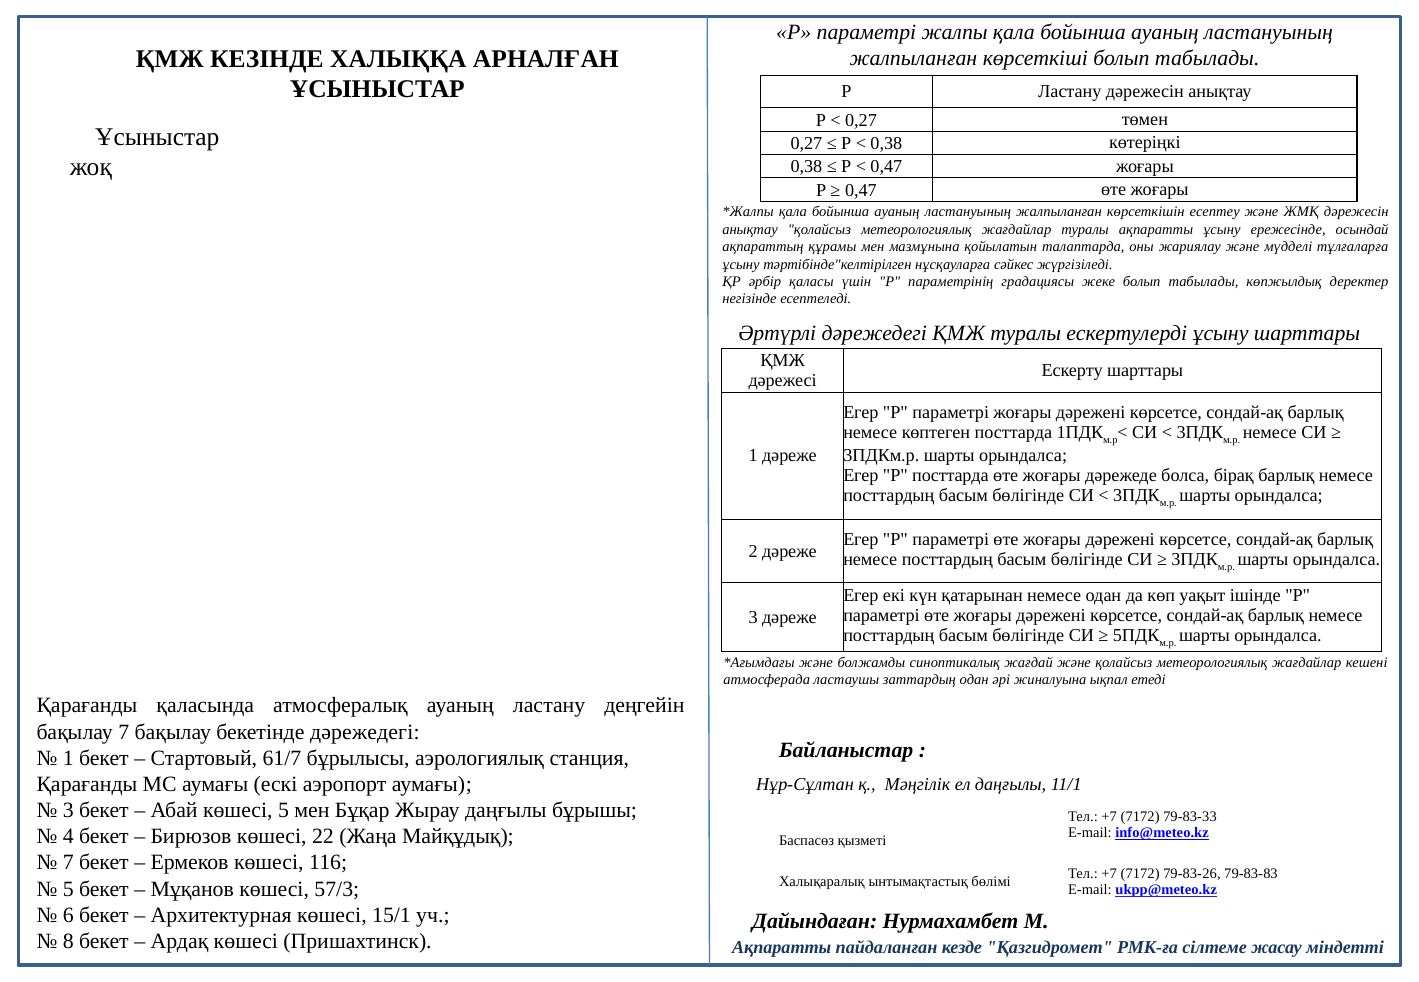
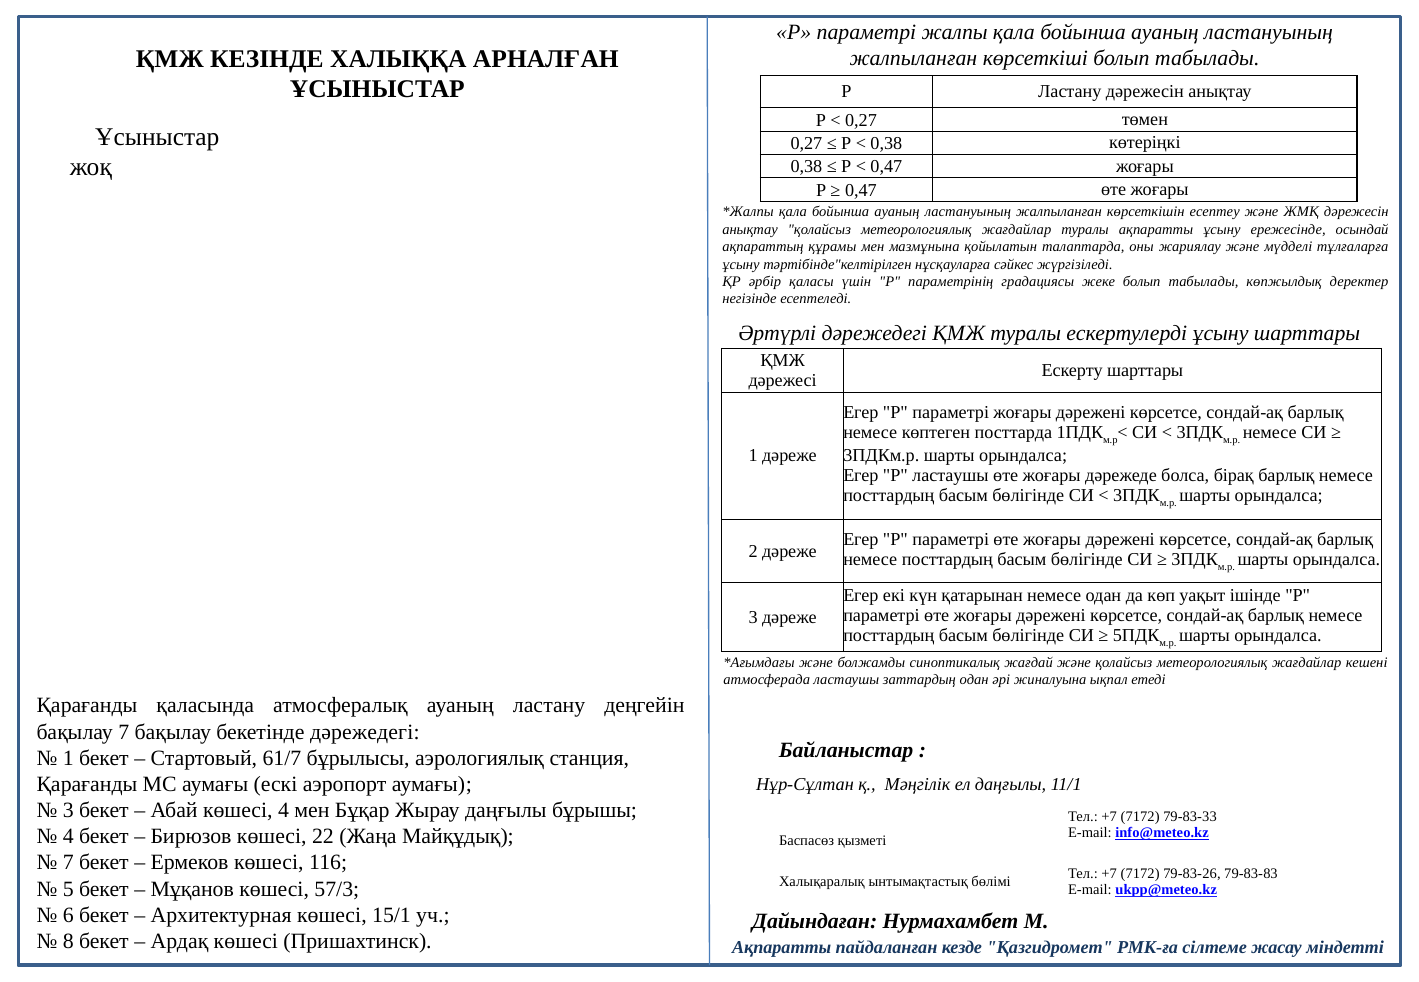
P посттарда: посттарда -> ластаушы
көшесі 5: 5 -> 4
